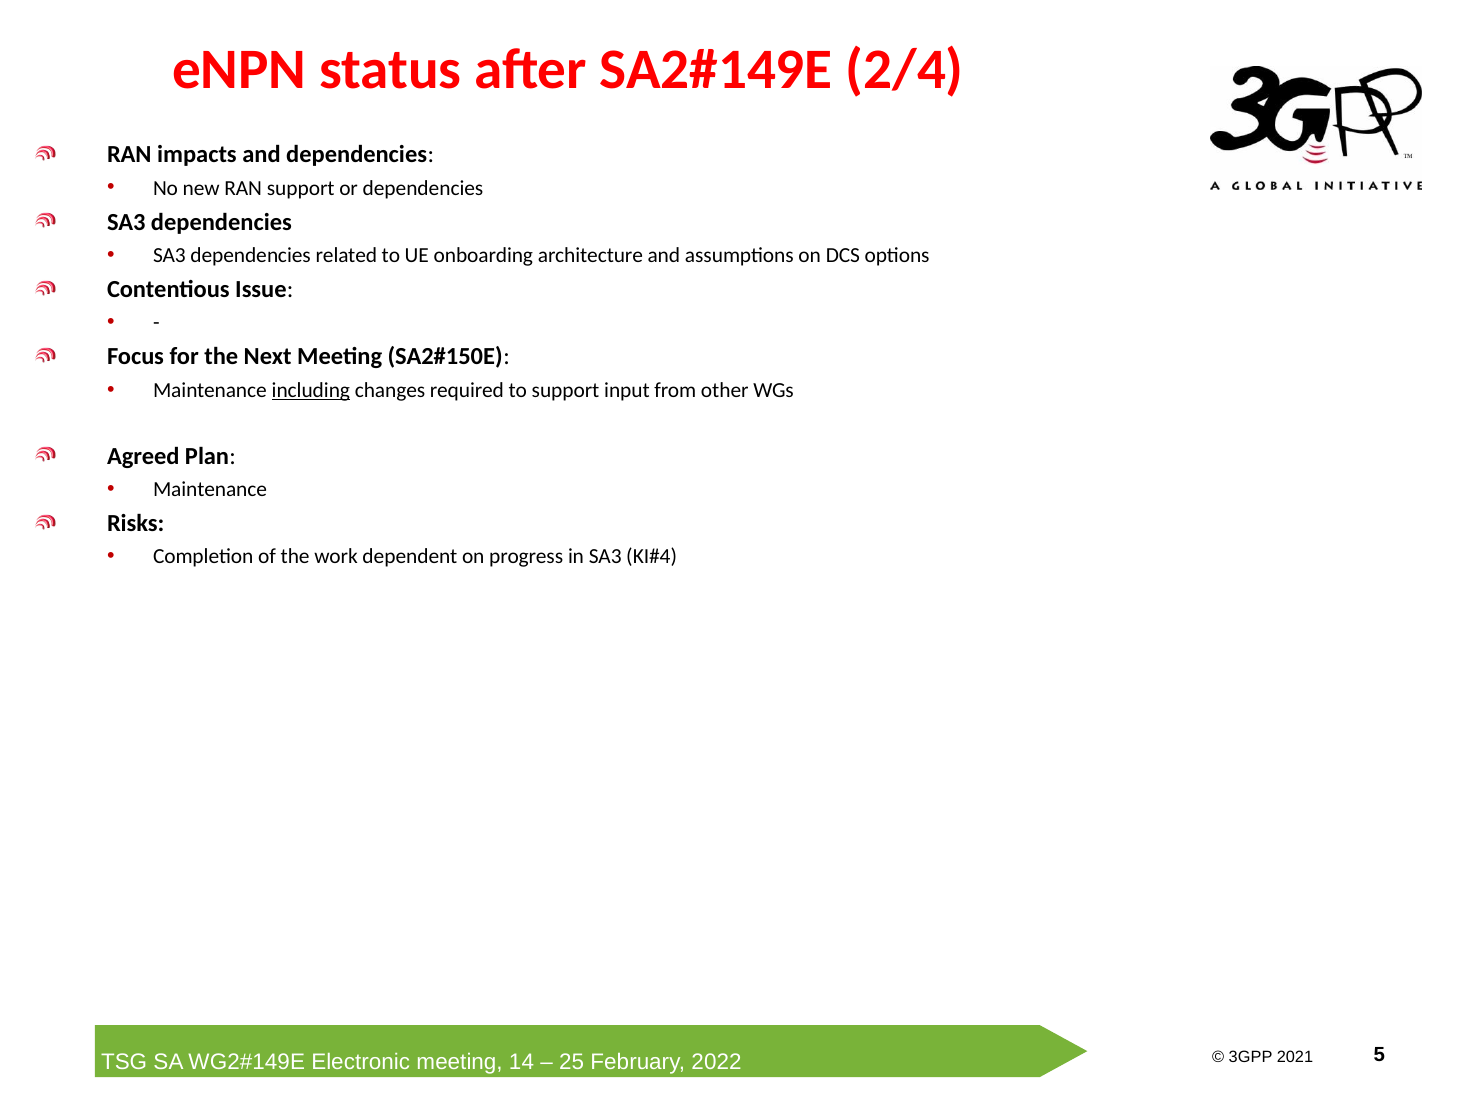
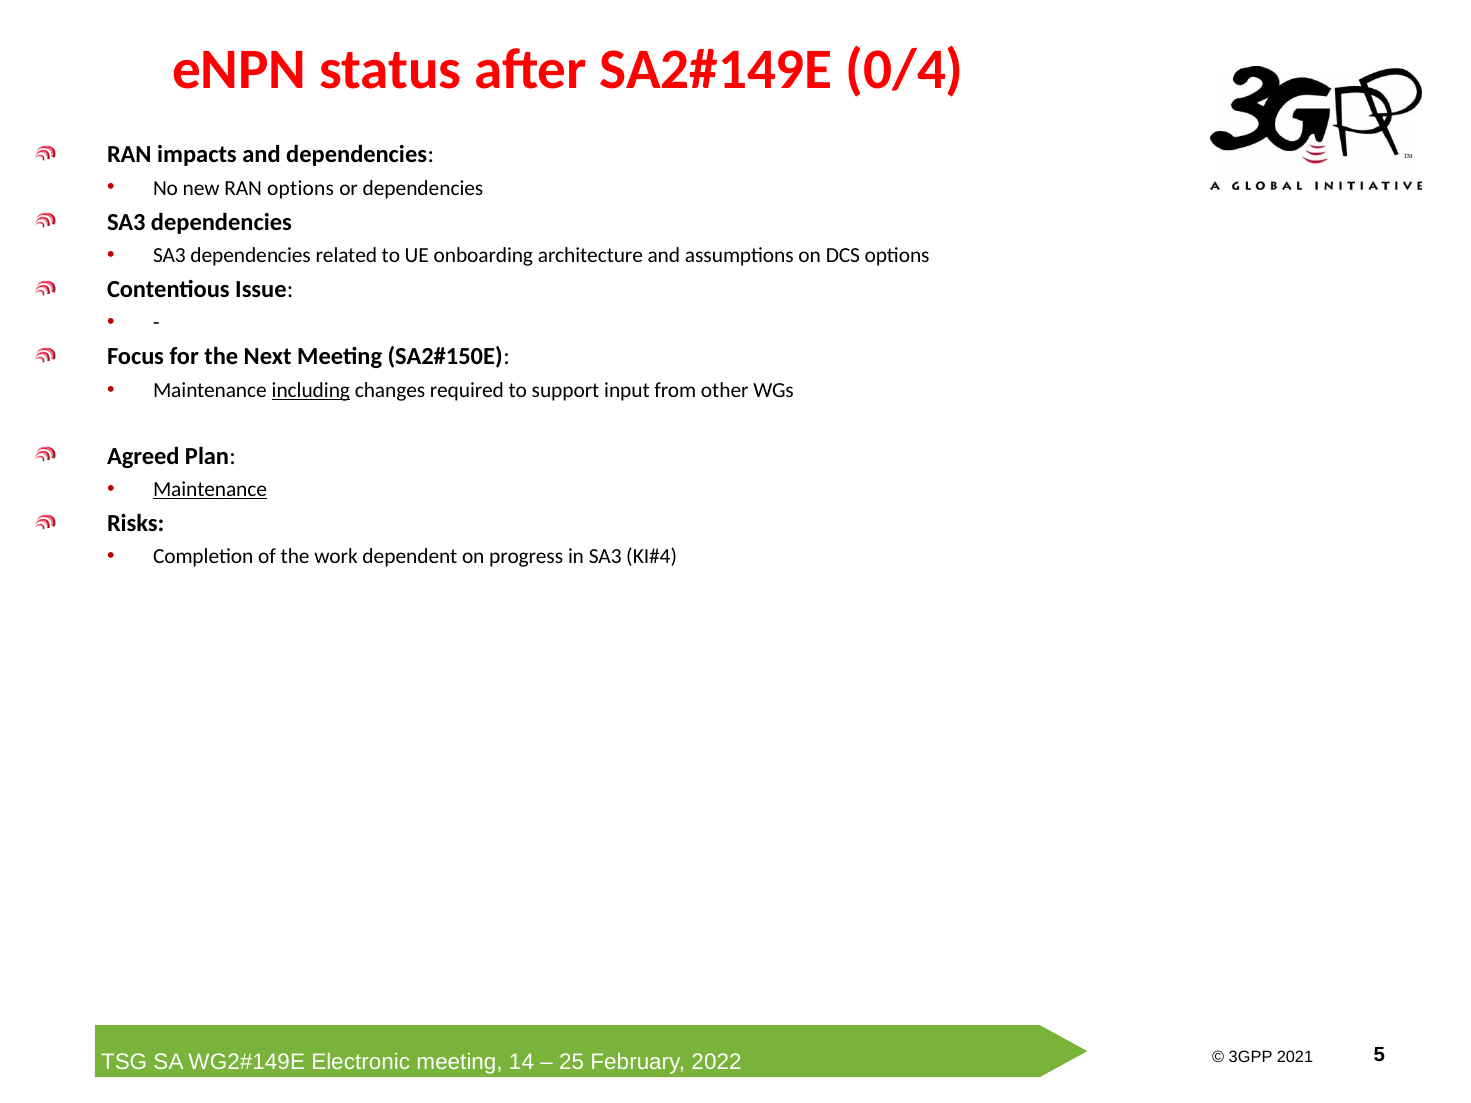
2/4: 2/4 -> 0/4
RAN support: support -> options
Maintenance at (210, 490) underline: none -> present
